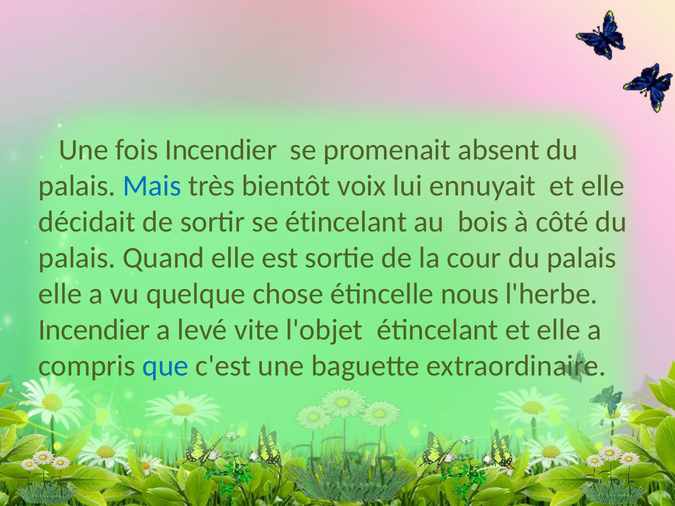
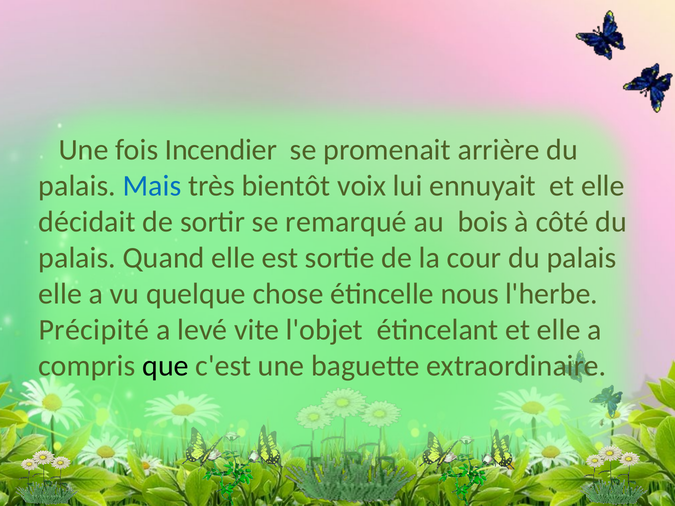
absent: absent -> arrière
se étincelant: étincelant -> remarqué
Incendier at (94, 330): Incendier -> Précipité
que colour: blue -> black
